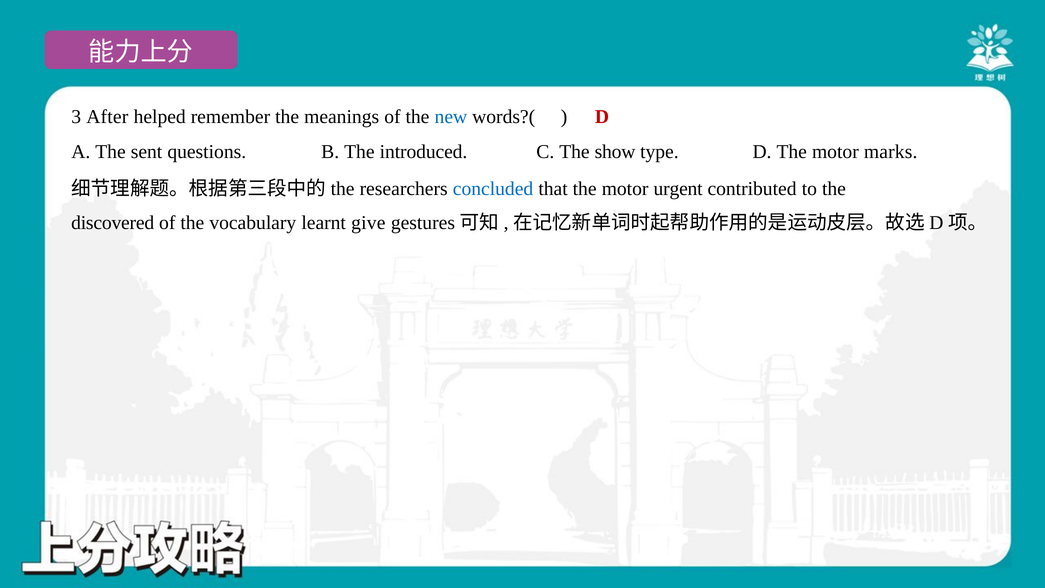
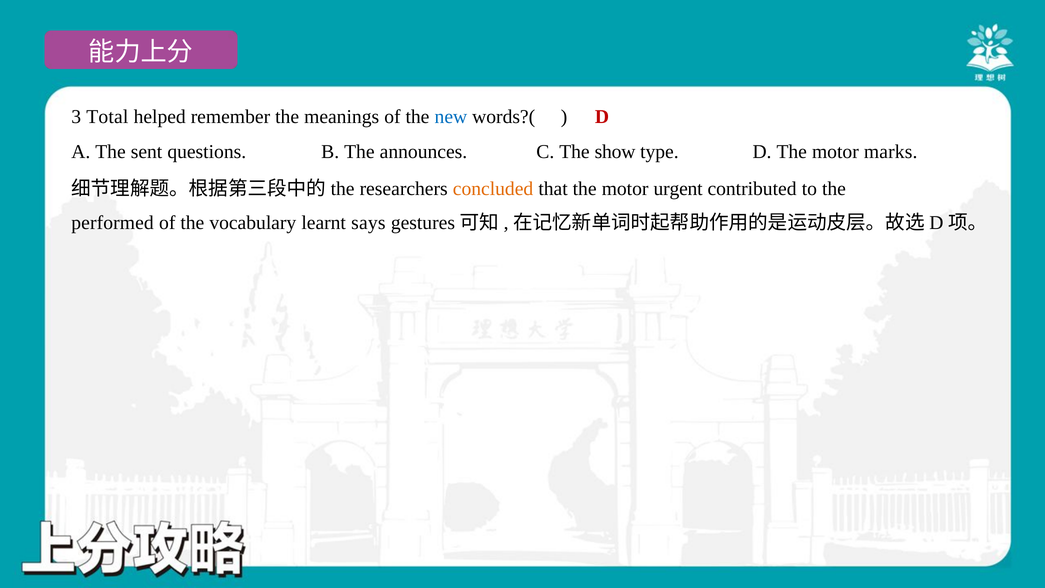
After: After -> Total
introduced: introduced -> announces
concluded colour: blue -> orange
discovered: discovered -> performed
give: give -> says
